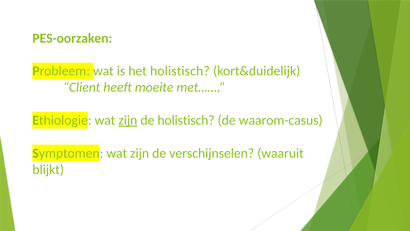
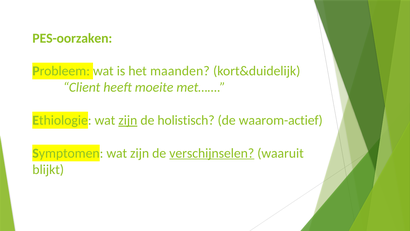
het holistisch: holistisch -> maanden
waarom-casus: waarom-casus -> waarom-actief
verschijnselen underline: none -> present
